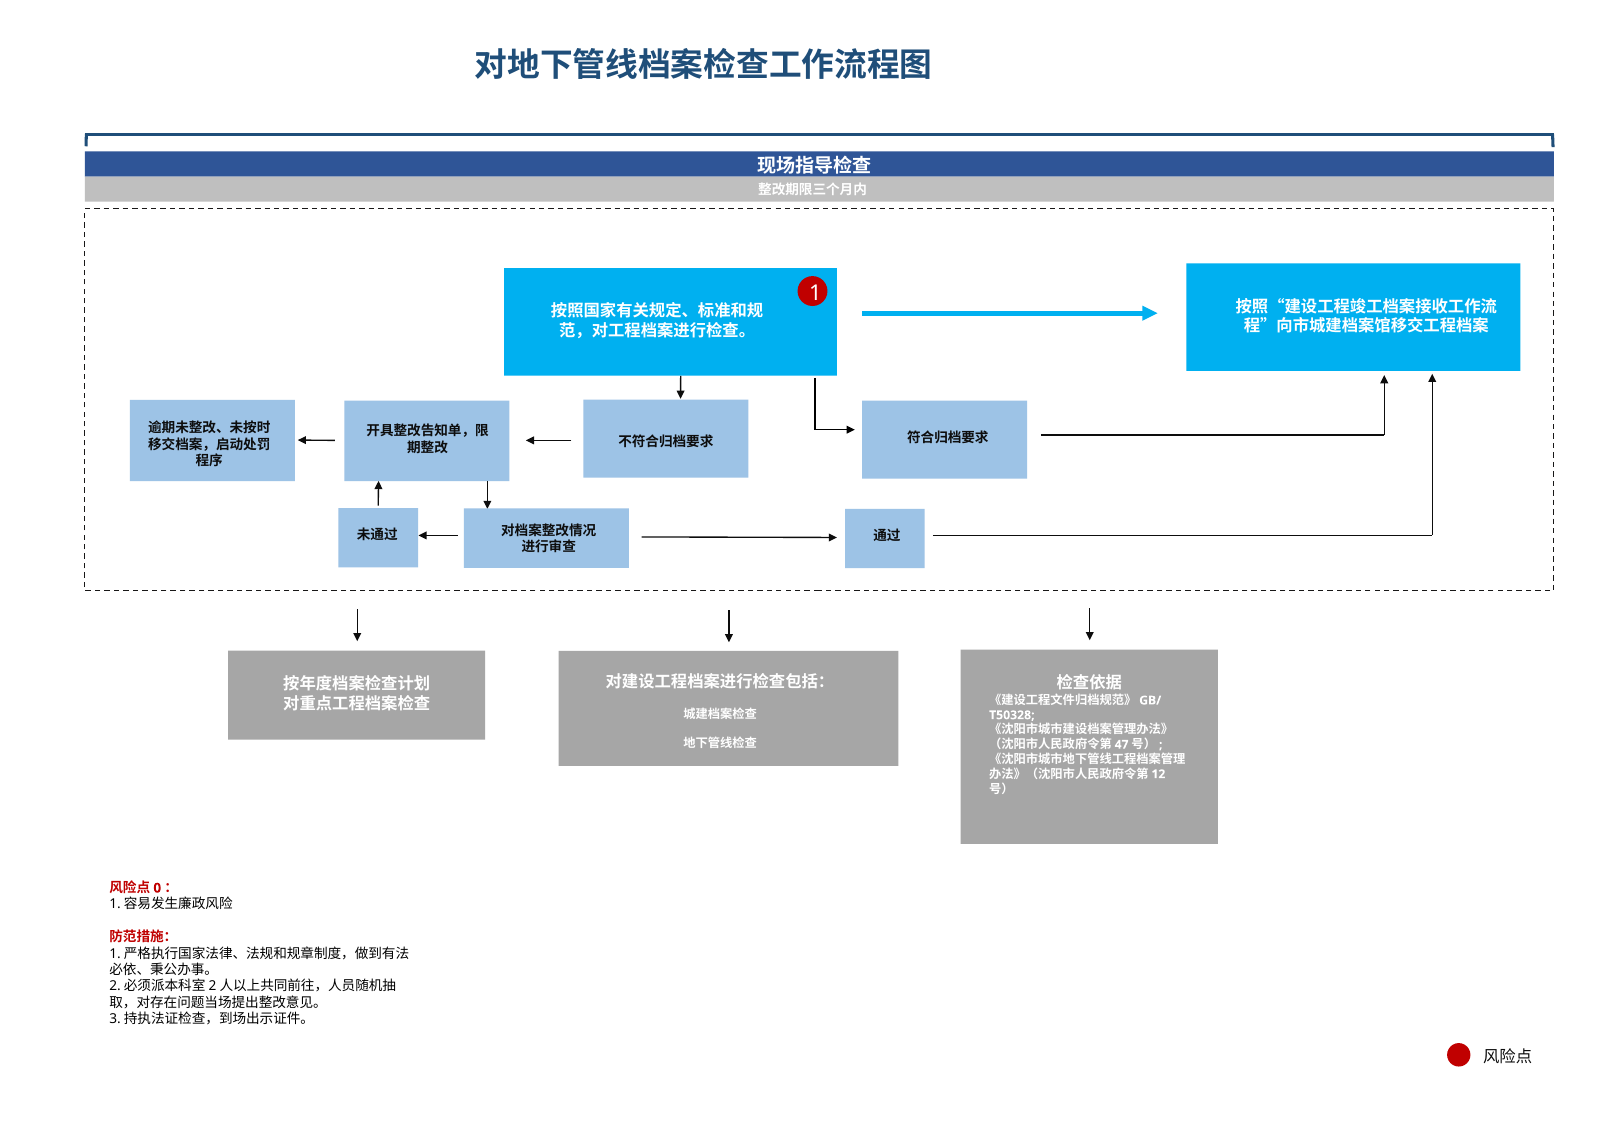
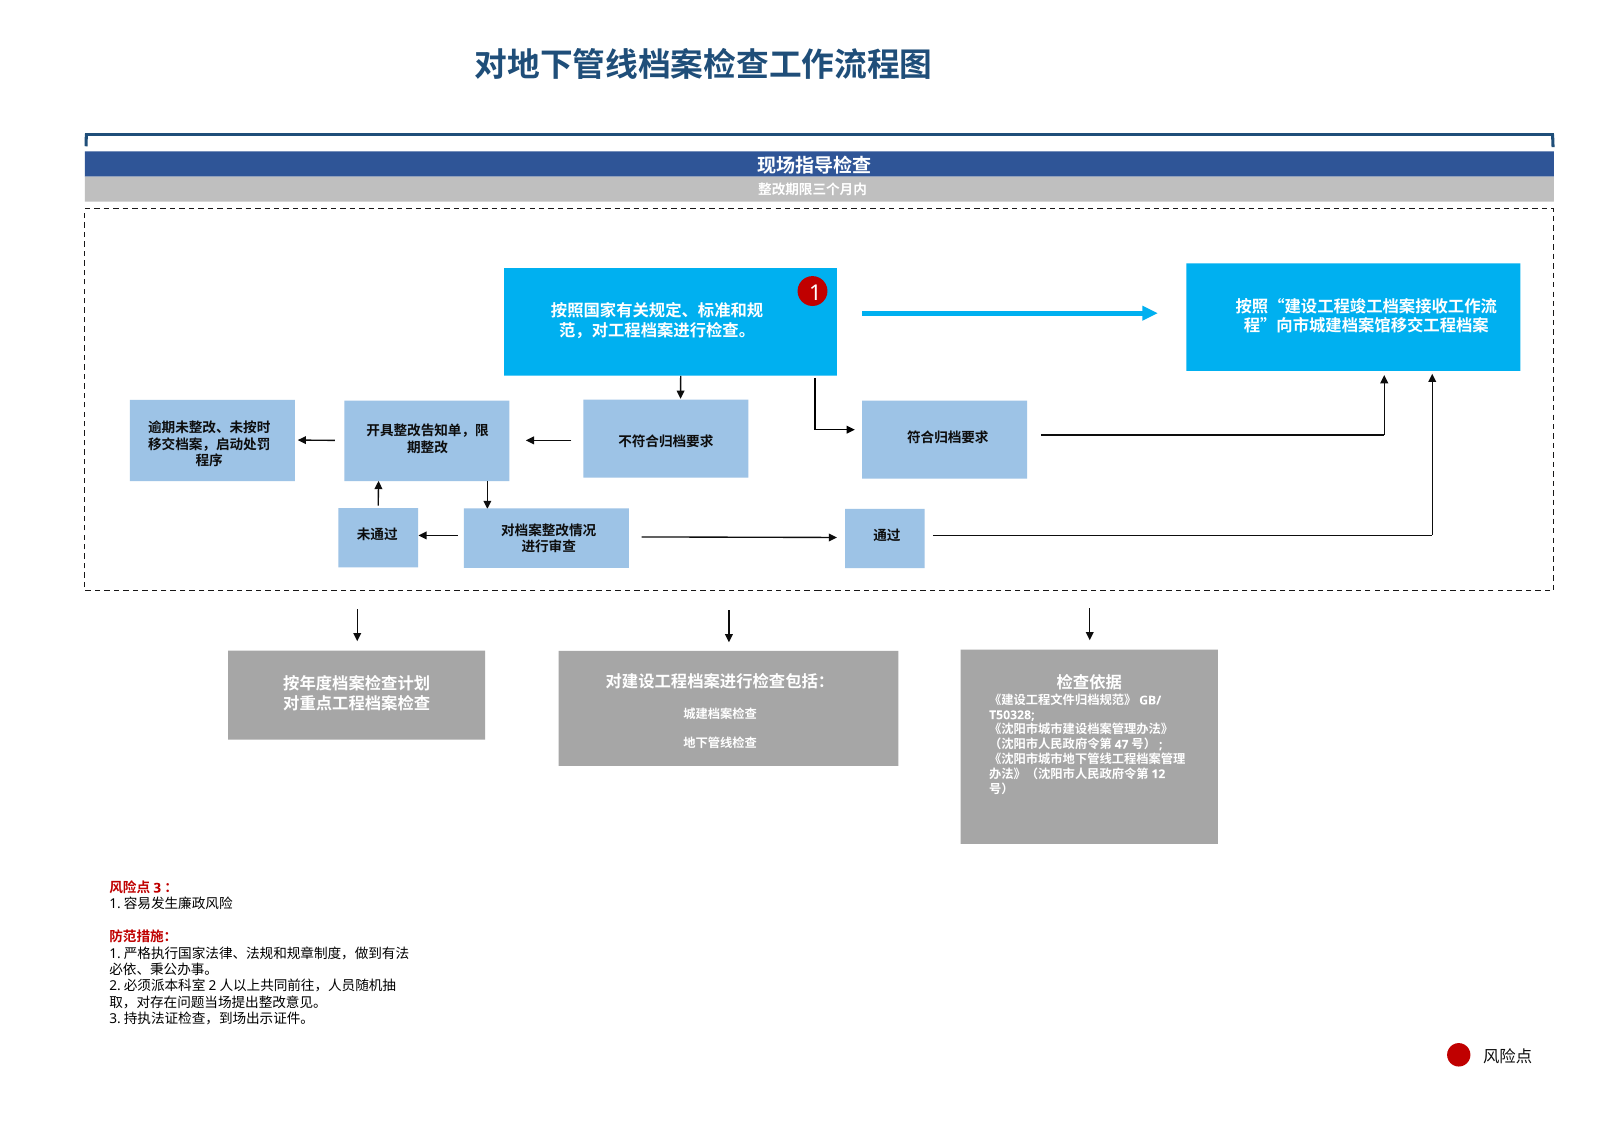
0: 0 -> 3
